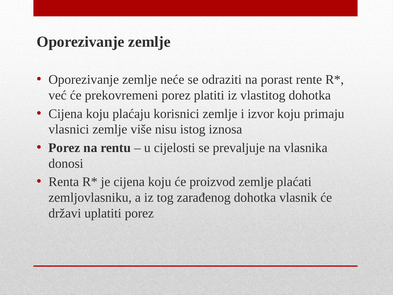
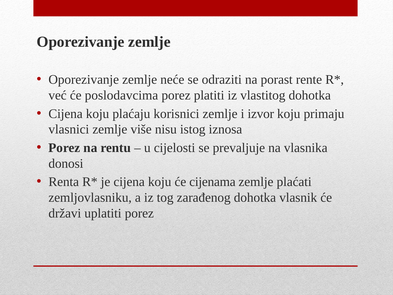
prekovremeni: prekovremeni -> poslodavcima
proizvod: proizvod -> cijenama
